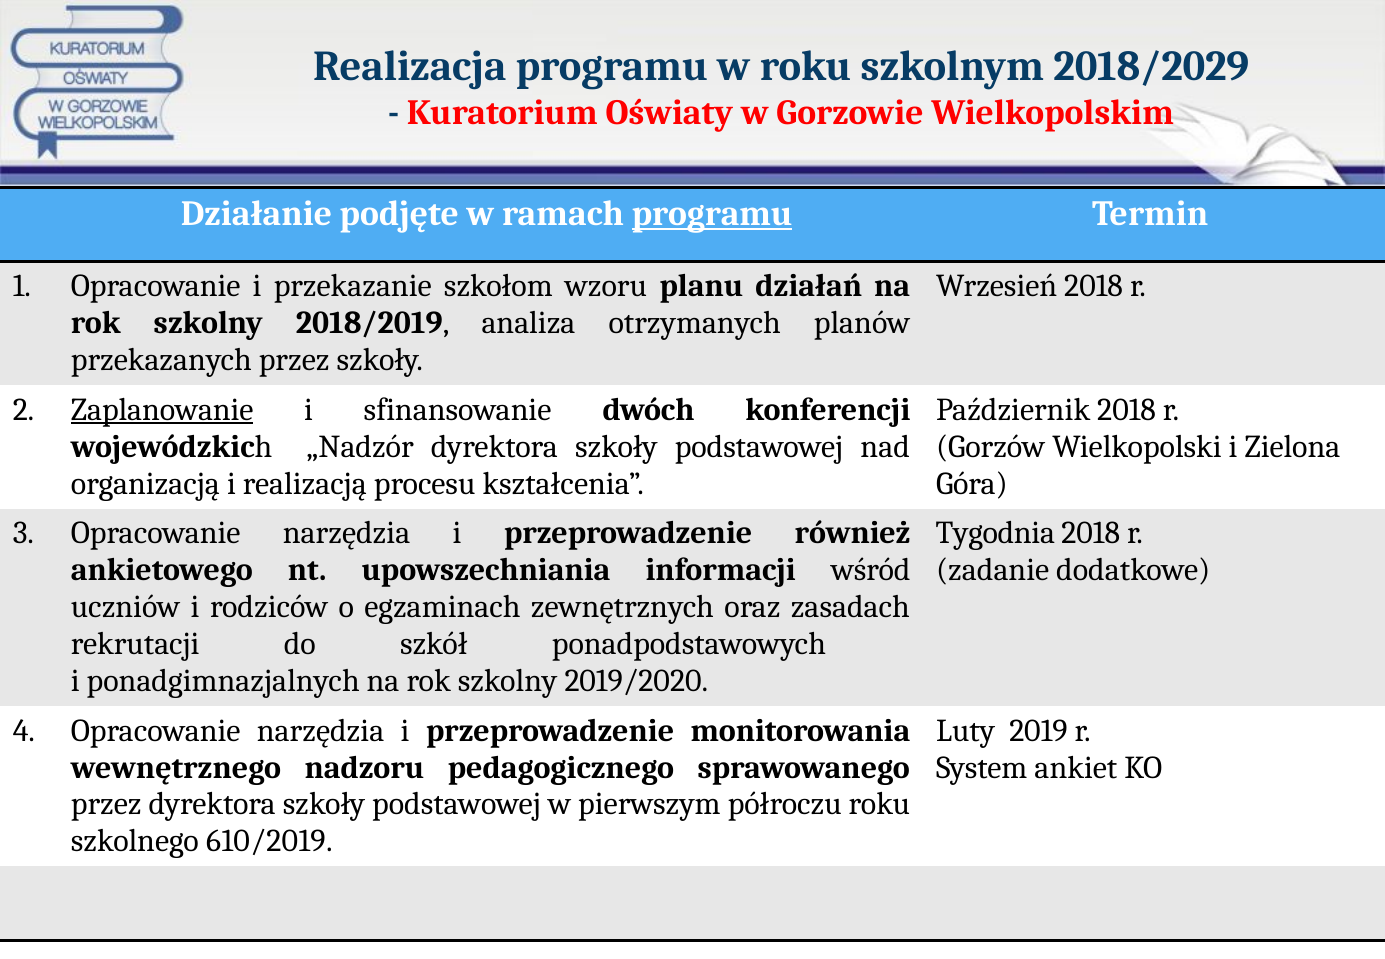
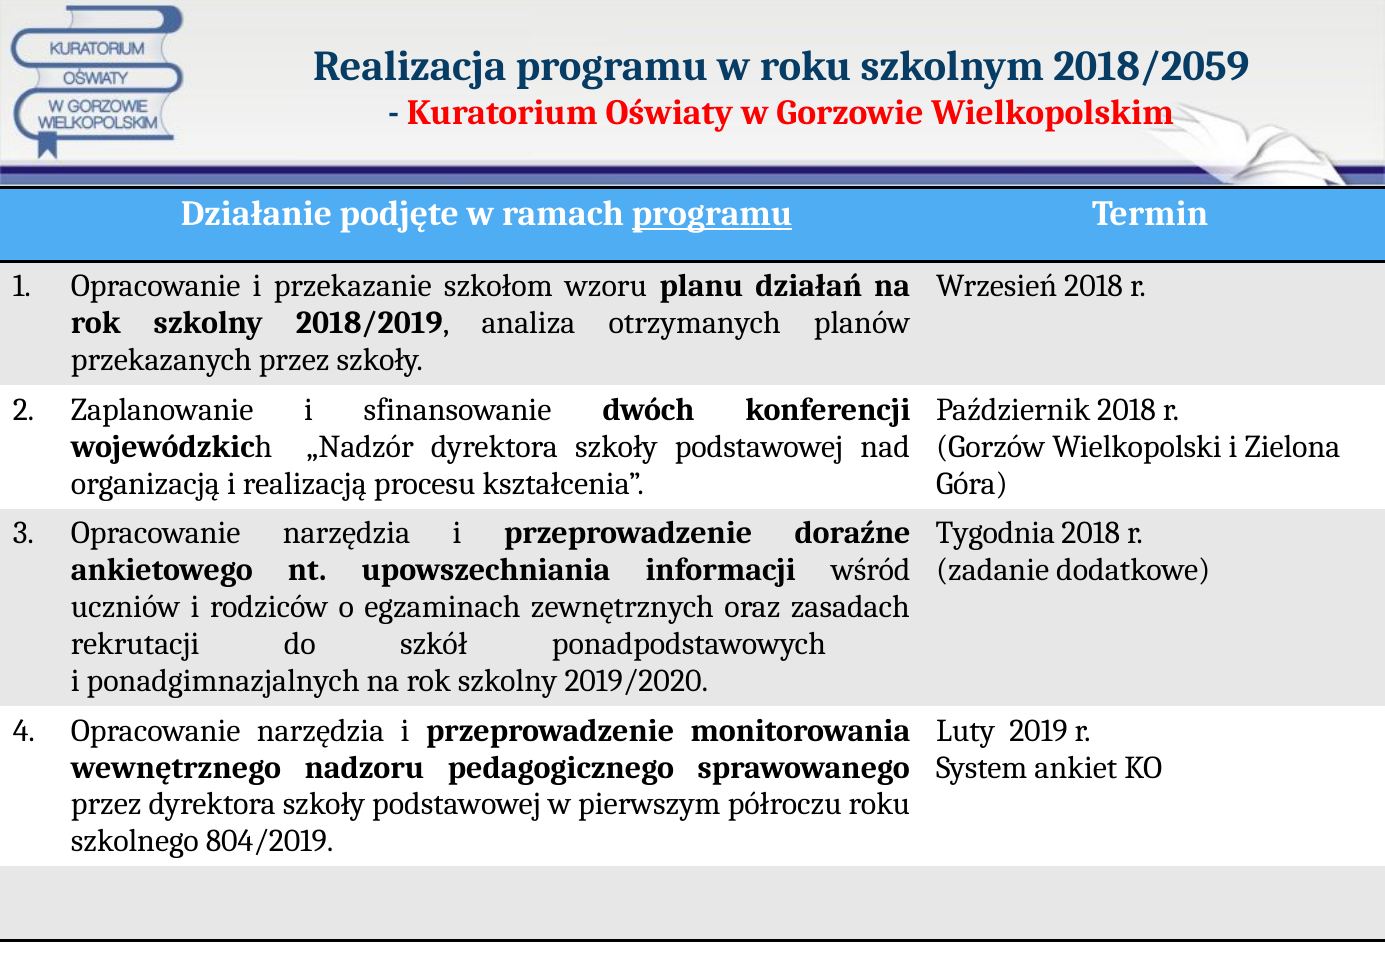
2018/2029: 2018/2029 -> 2018/2059
Zaplanowanie underline: present -> none
również: również -> doraźne
610/2019: 610/2019 -> 804/2019
